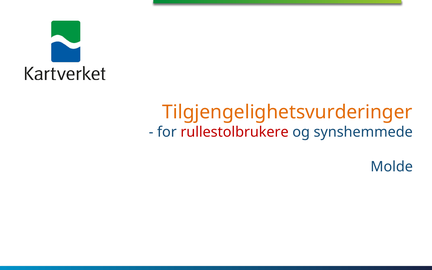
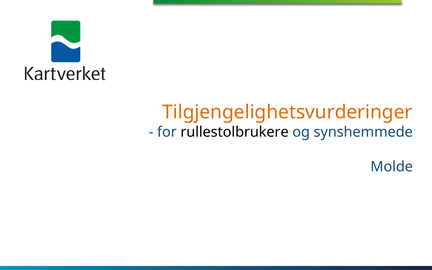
rullestolbrukere colour: red -> black
